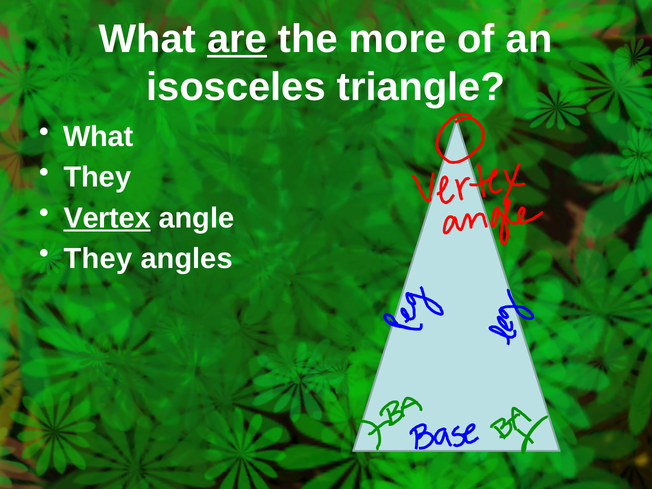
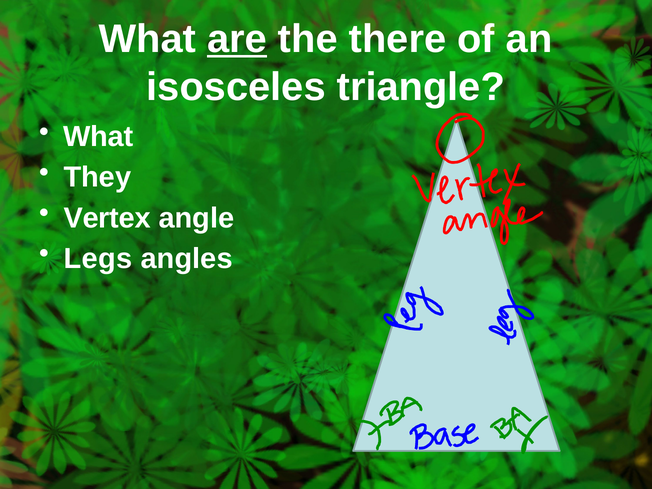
more: more -> there
Vertex underline: present -> none
They at (98, 259): They -> Legs
